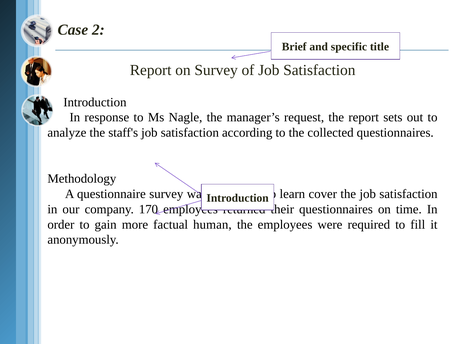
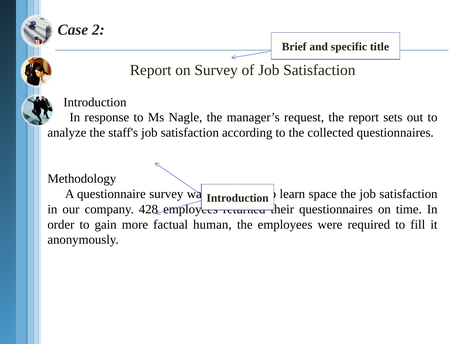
cover: cover -> space
170: 170 -> 428
